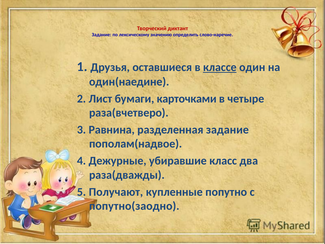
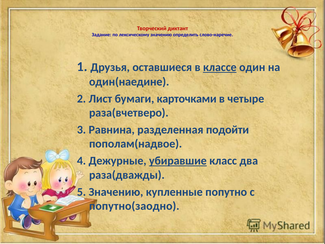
разделенная задание: задание -> подойти
убиравшие underline: none -> present
5 Получают: Получают -> Значению
